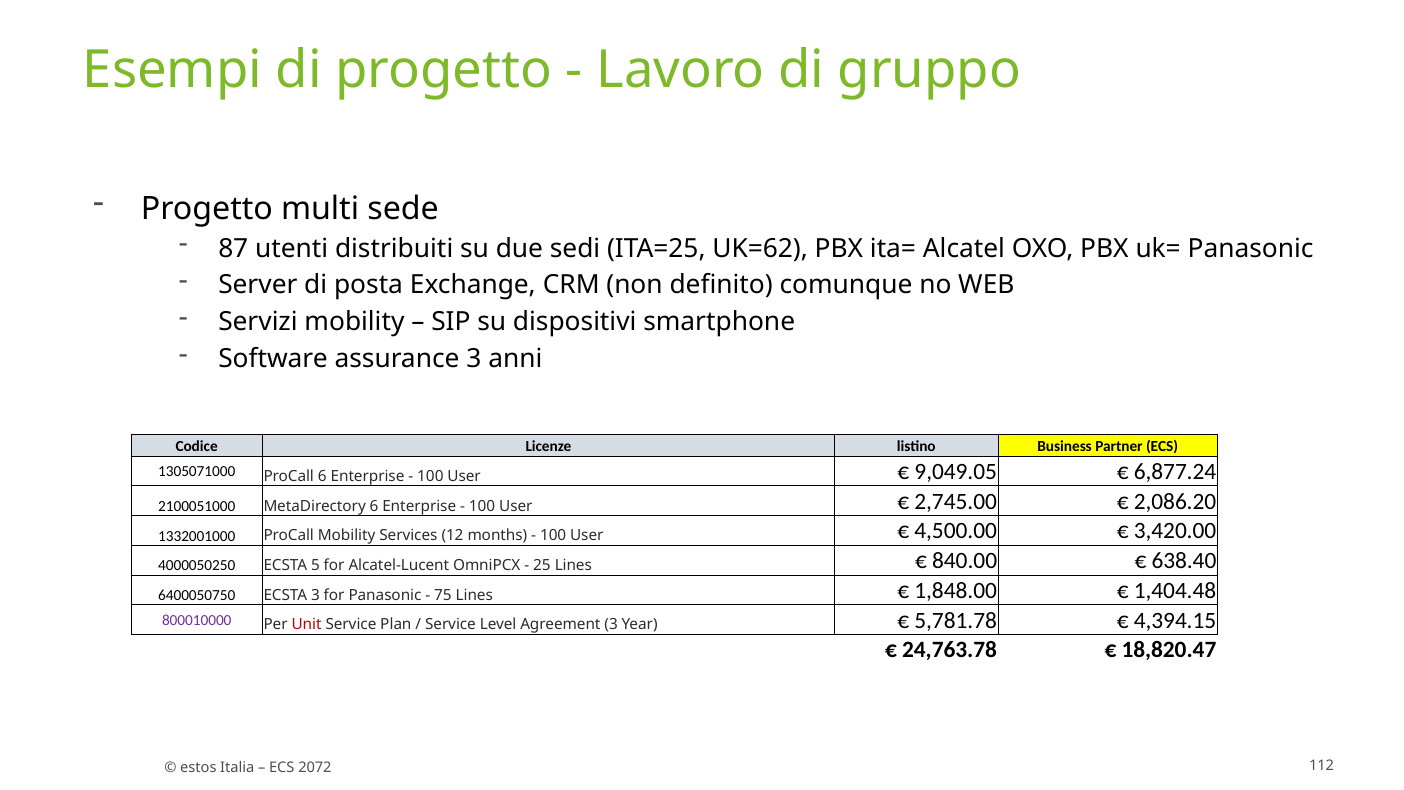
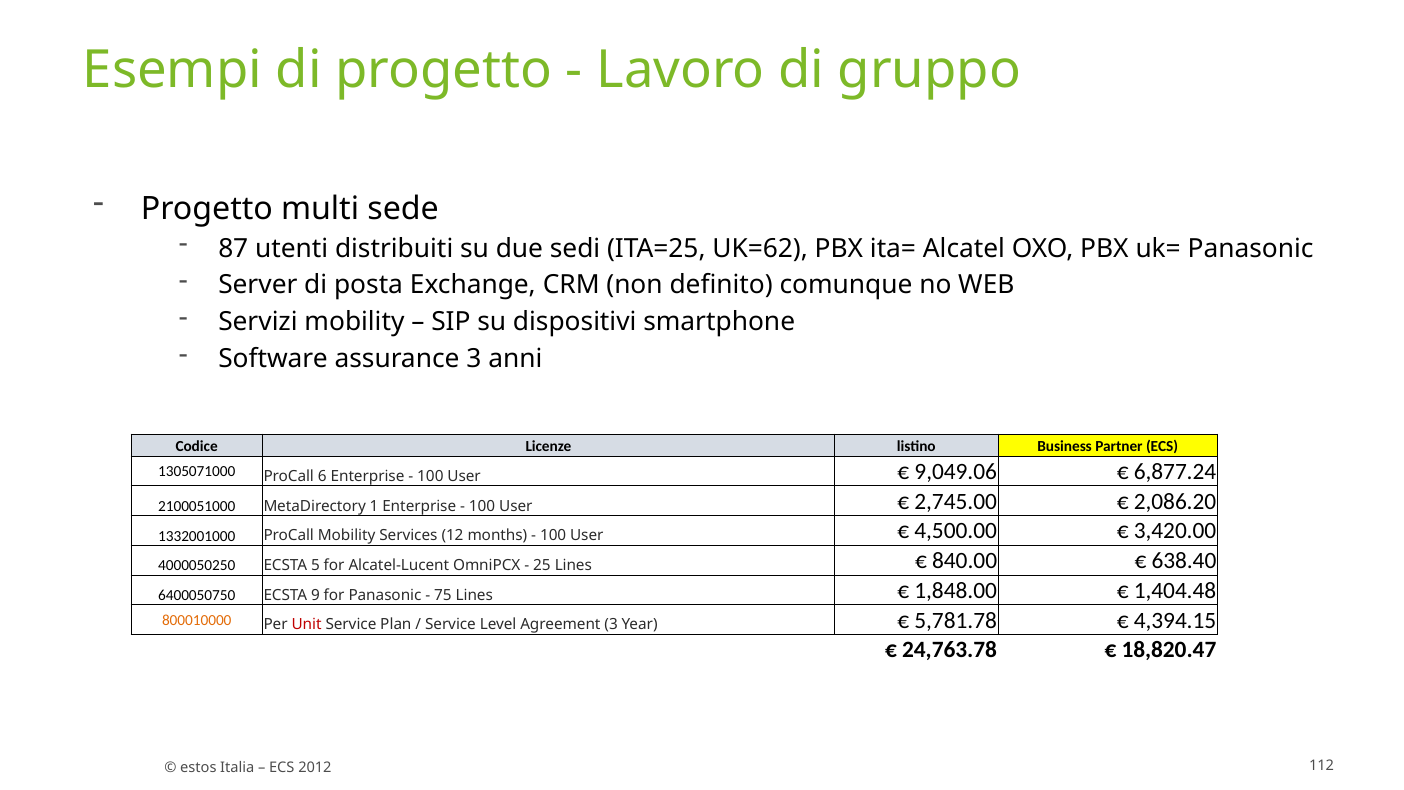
9,049.05: 9,049.05 -> 9,049.06
MetaDirectory 6: 6 -> 1
ECSTA 3: 3 -> 9
800010000 colour: purple -> orange
2072: 2072 -> 2012
